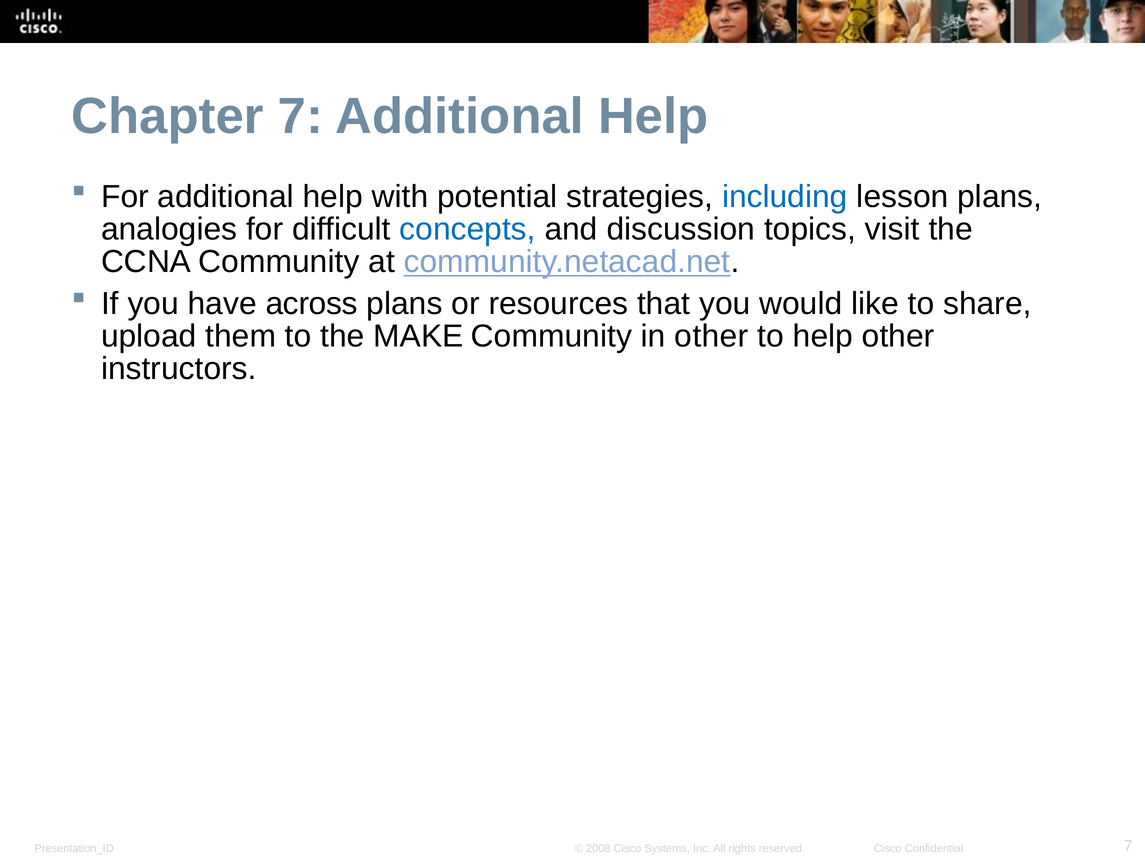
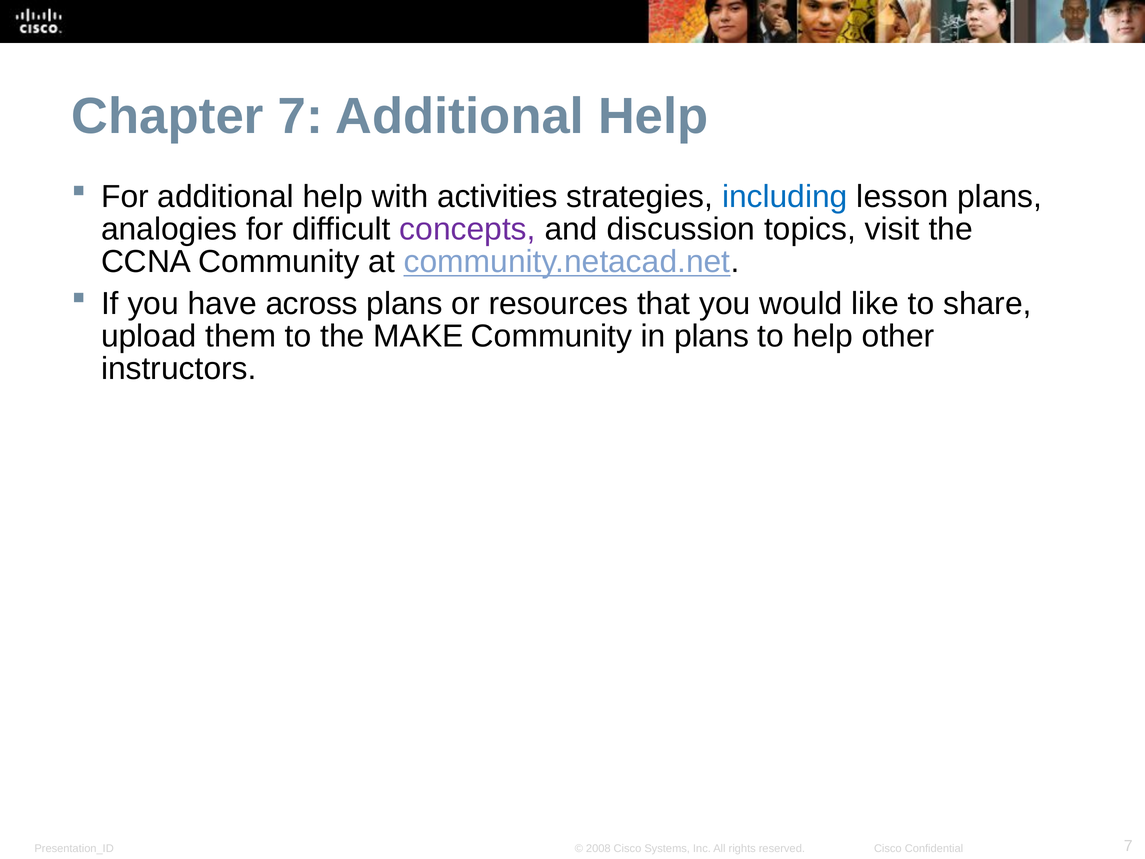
potential: potential -> activities
concepts colour: blue -> purple
in other: other -> plans
